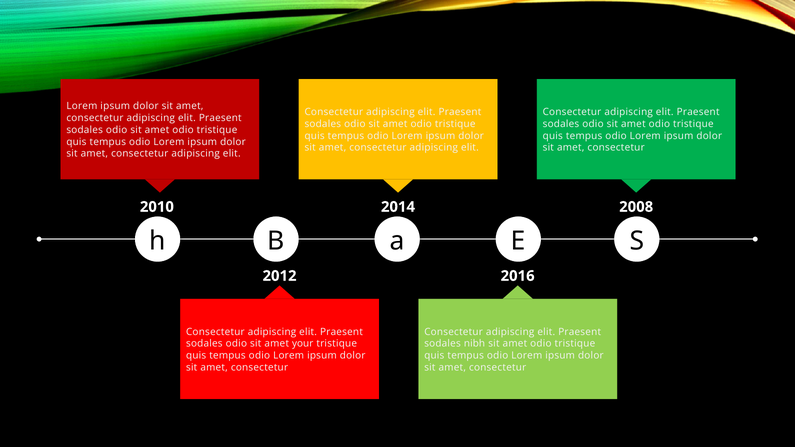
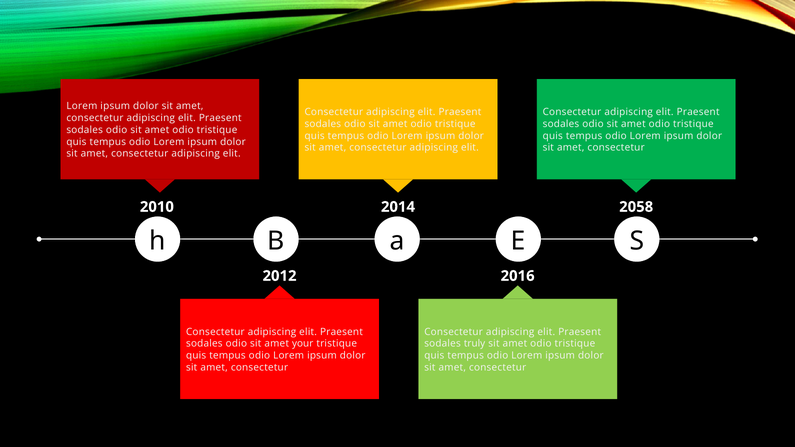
2008: 2008 -> 2058
nibh: nibh -> truly
